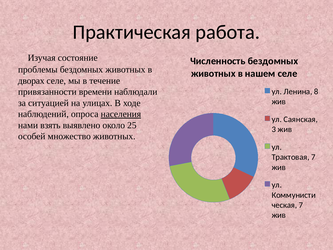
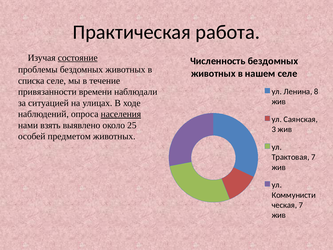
состояние underline: none -> present
дворах: дворах -> списка
множество: множество -> предметом
